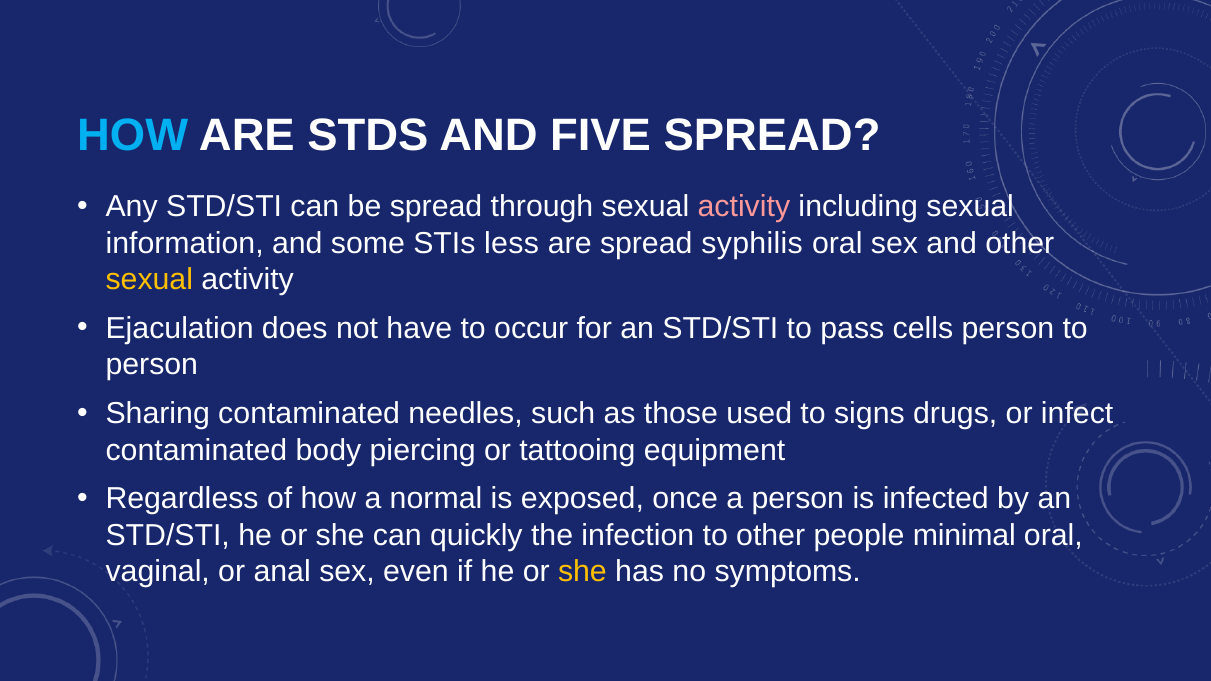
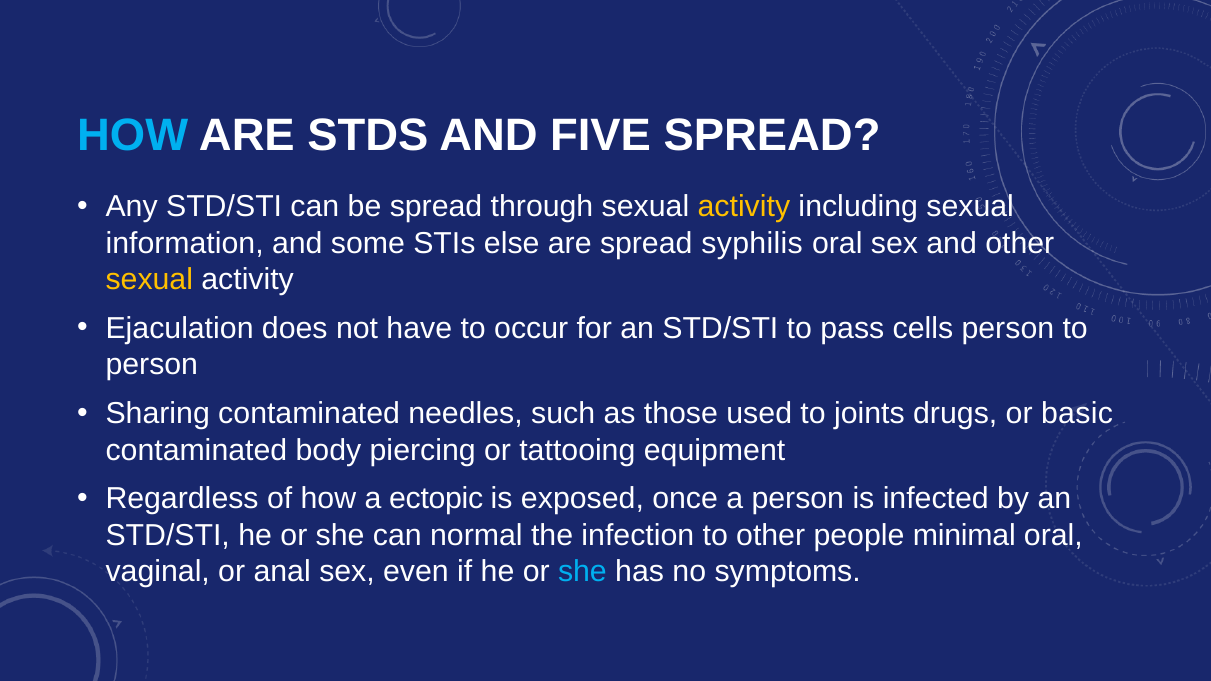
activity at (744, 207) colour: pink -> yellow
less: less -> else
signs: signs -> joints
infect: infect -> basic
normal: normal -> ectopic
quickly: quickly -> normal
she at (582, 572) colour: yellow -> light blue
